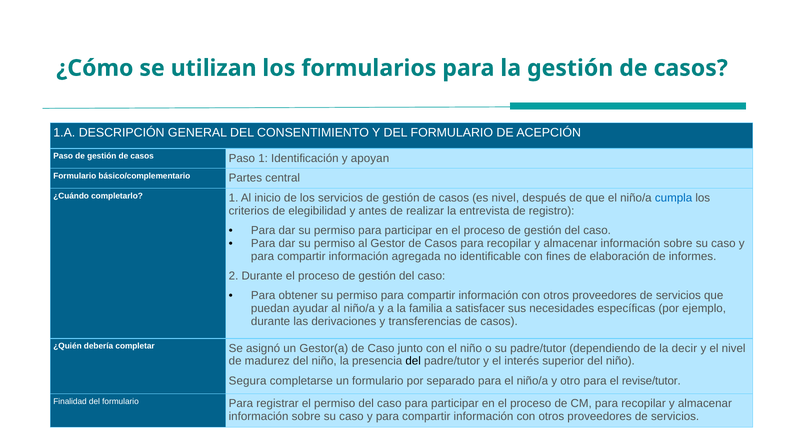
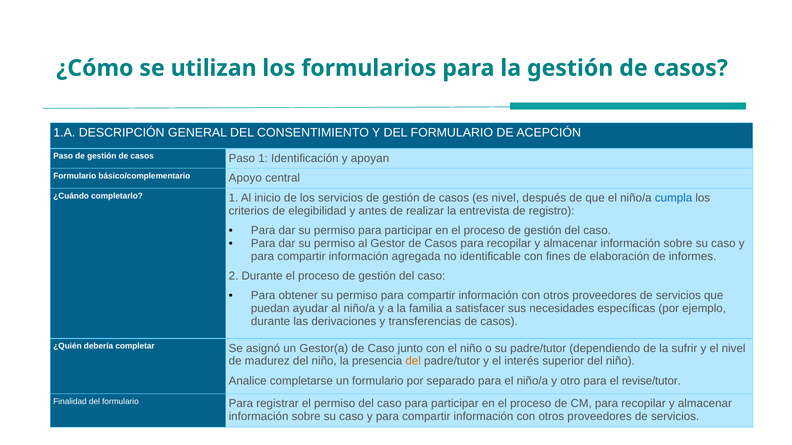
Partes: Partes -> Apoyo
decir: decir -> sufrir
del at (413, 362) colour: black -> orange
Segura: Segura -> Analice
